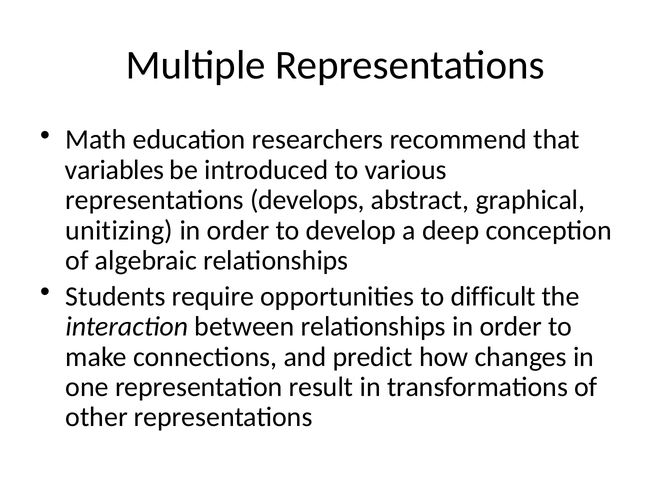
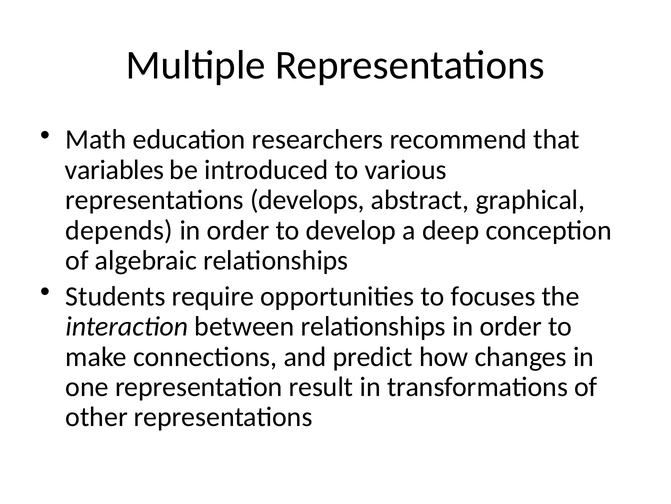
unitizing: unitizing -> depends
difficult: difficult -> focuses
